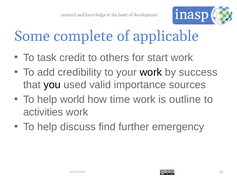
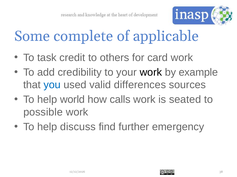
start: start -> card
success: success -> example
you colour: black -> blue
importance: importance -> differences
time: time -> calls
outline: outline -> seated
activities: activities -> possible
